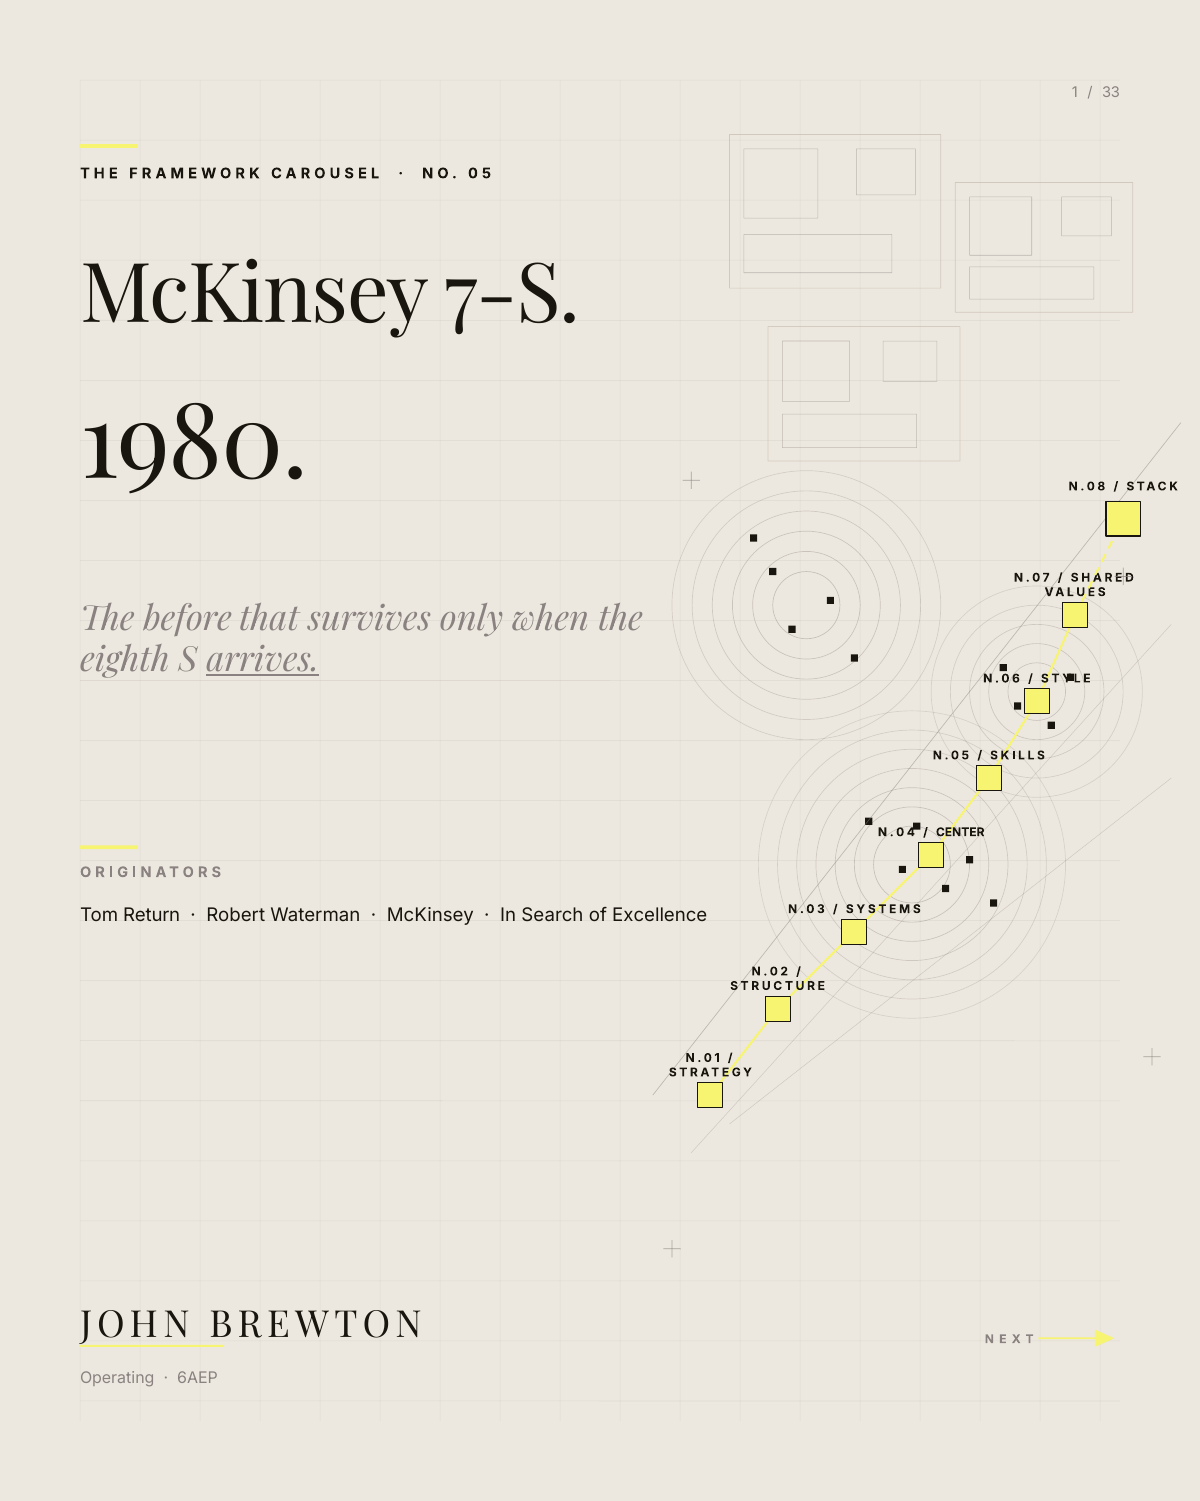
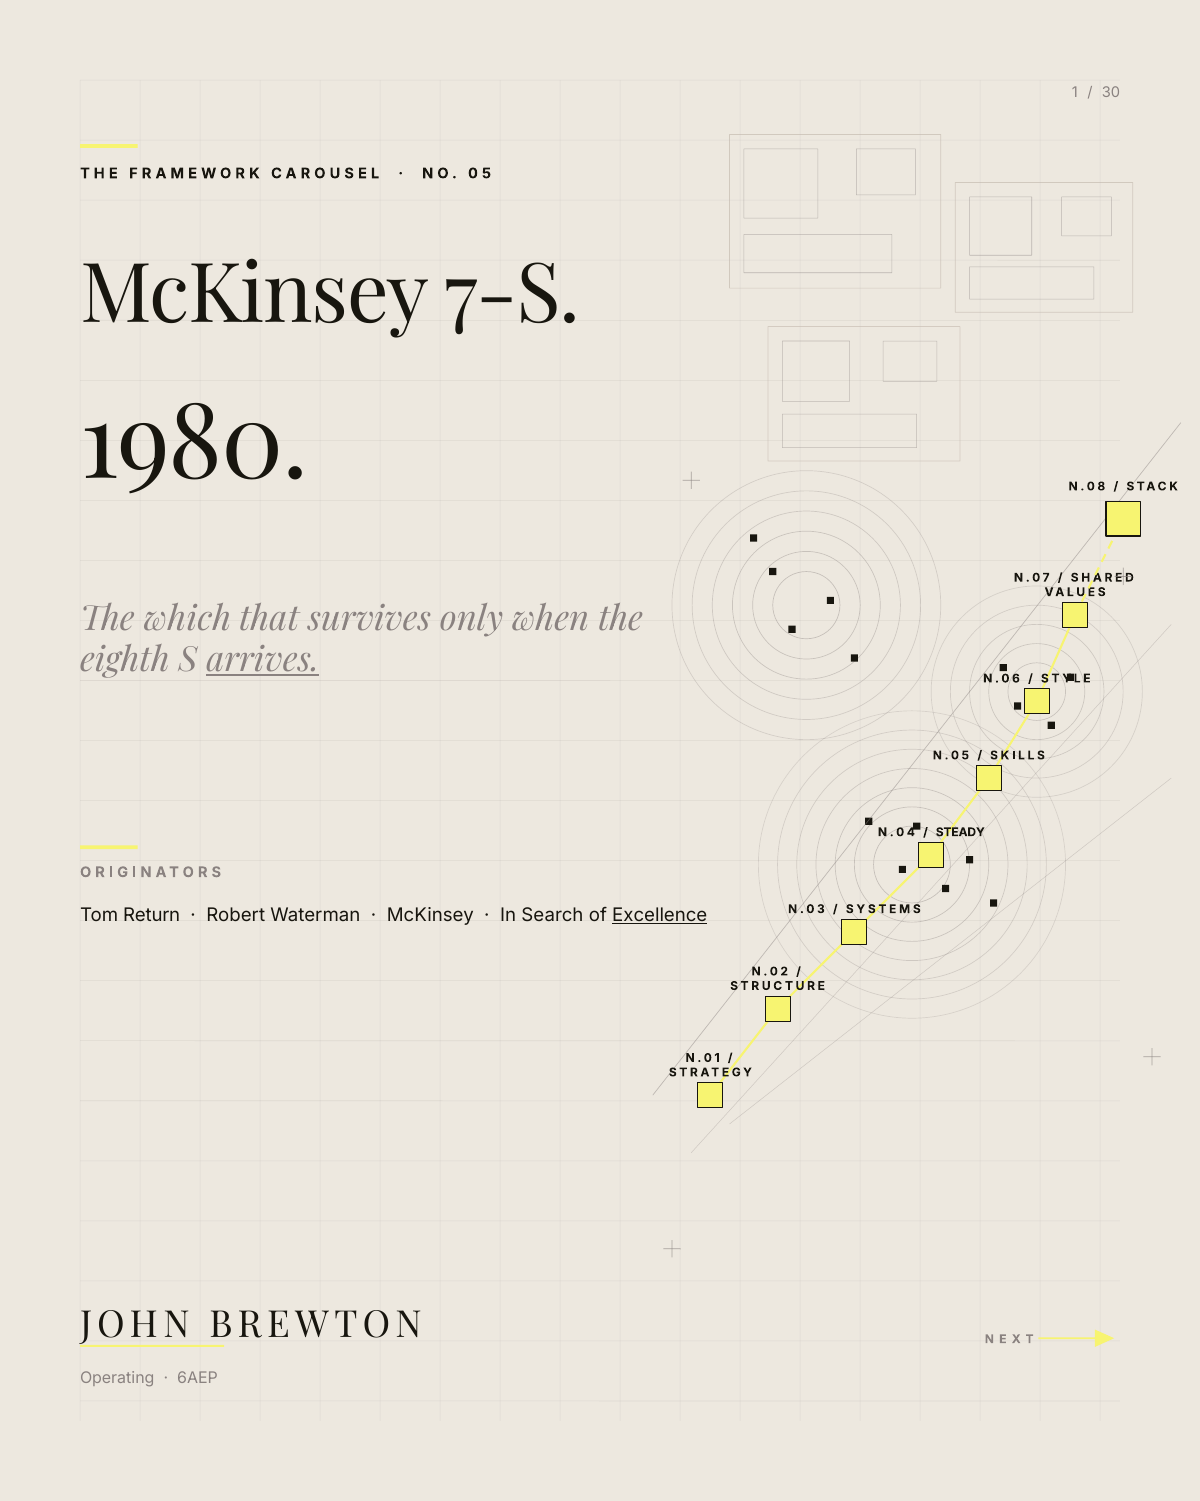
33: 33 -> 30
before: before -> which
CENTER: CENTER -> STEADY
Excellence underline: none -> present
